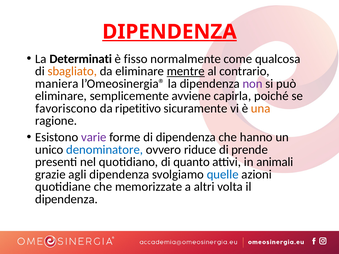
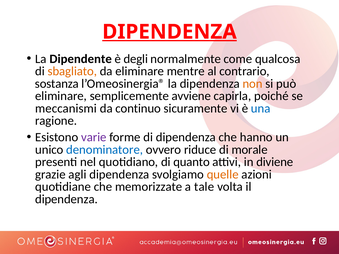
Determinati: Determinati -> Dipendente
fisso: fisso -> degli
mentre underline: present -> none
maniera: maniera -> sostanza
non colour: purple -> orange
favoriscono: favoriscono -> meccanismi
ripetitivo: ripetitivo -> continuo
una colour: orange -> blue
prende: prende -> morale
animali: animali -> diviene
quelle colour: blue -> orange
altri: altri -> tale
